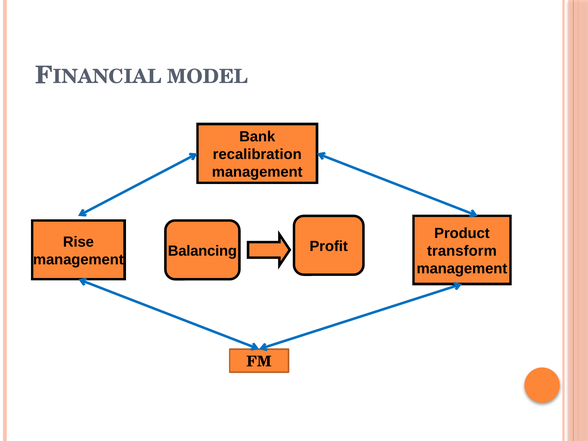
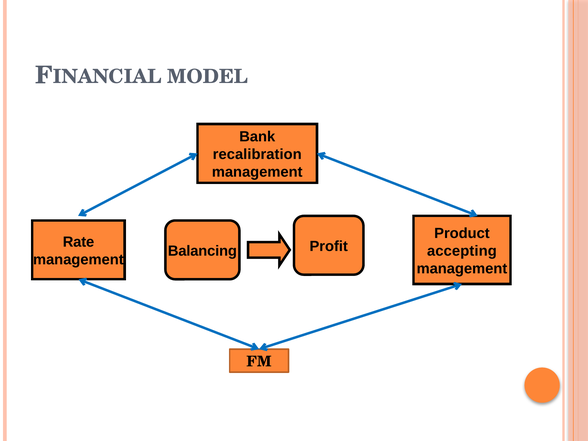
Rise: Rise -> Rate
transform: transform -> accepting
